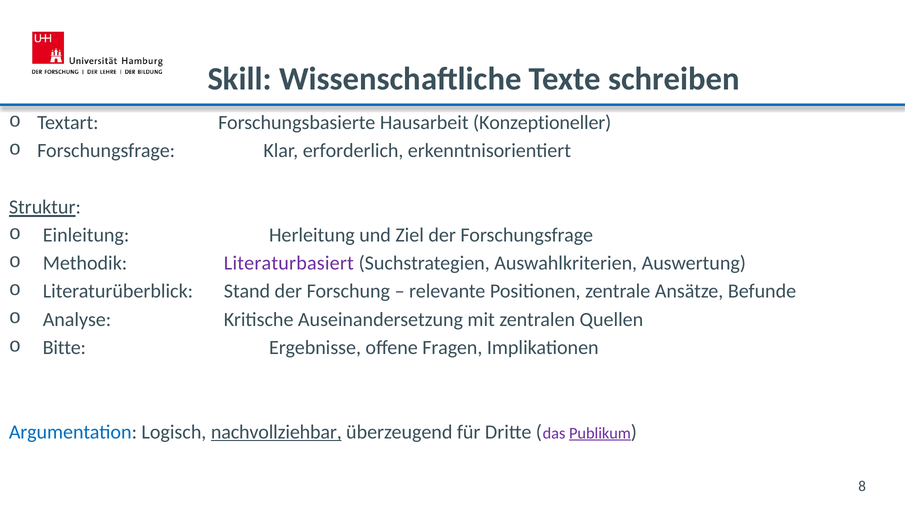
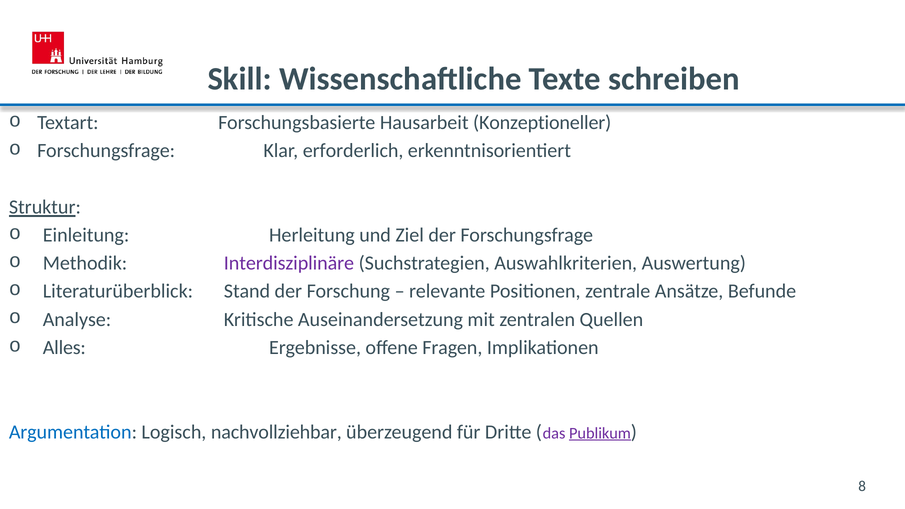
Literaturbasiert: Literaturbasiert -> Interdisziplinäre
Bitte: Bitte -> Alles
nachvollziehbar underline: present -> none
